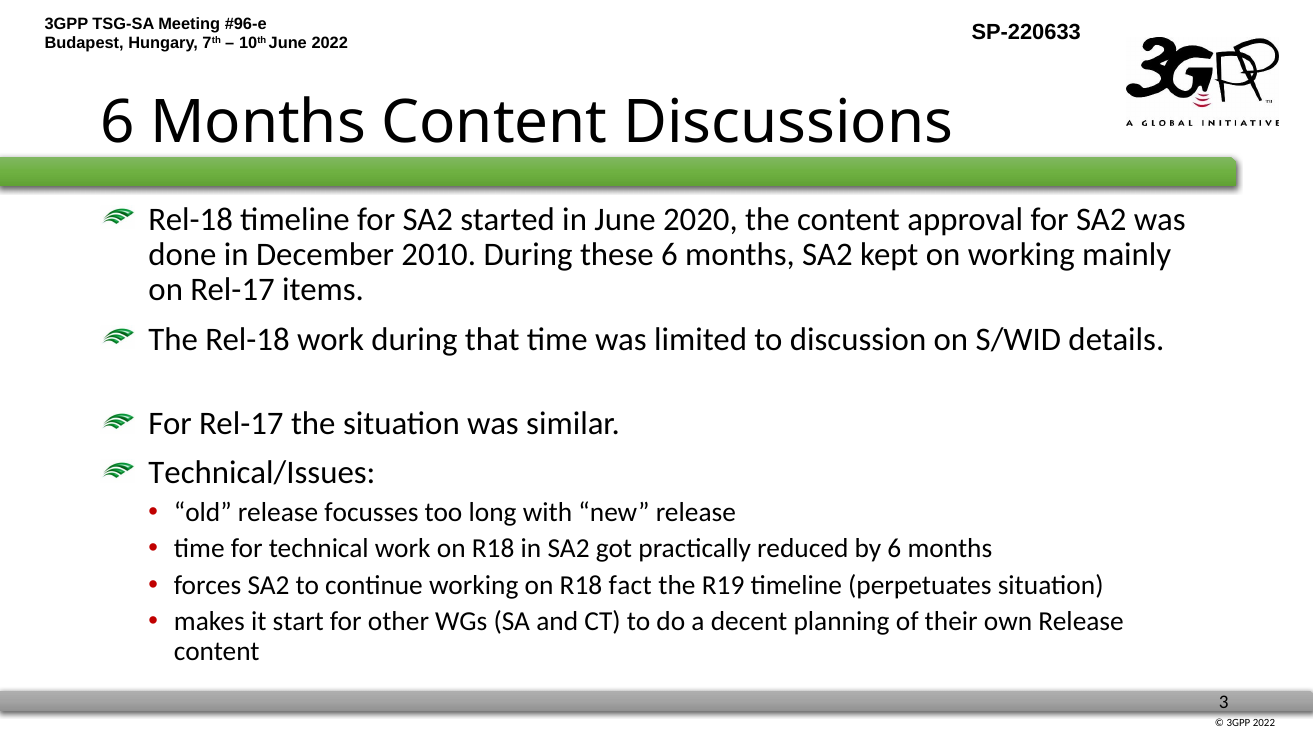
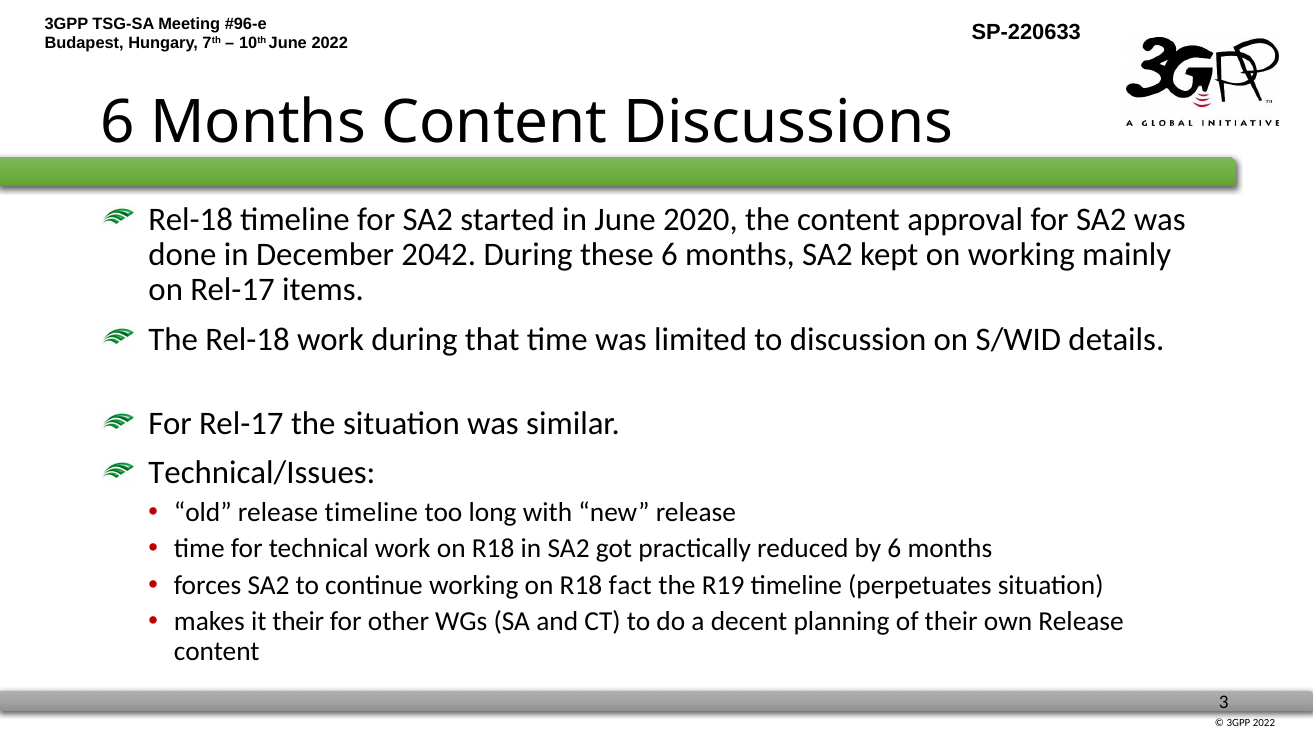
2010: 2010 -> 2042
release focusses: focusses -> timeline
it start: start -> their
